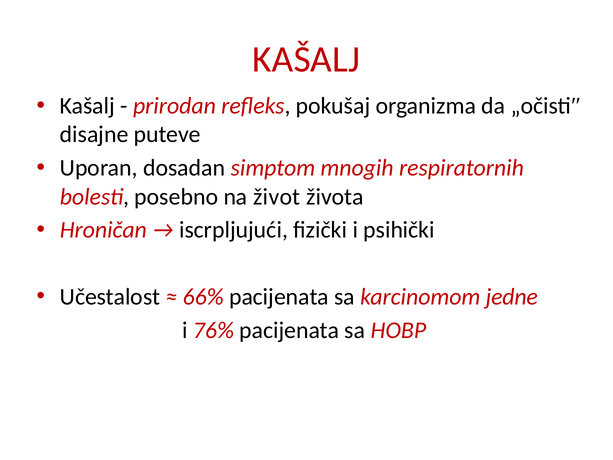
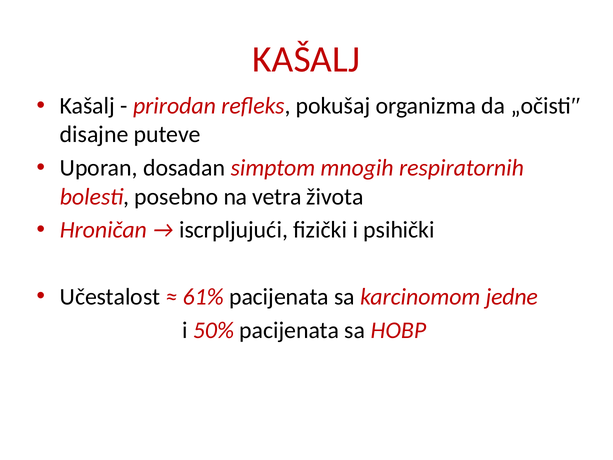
život: život -> vetra
66%: 66% -> 61%
76%: 76% -> 50%
